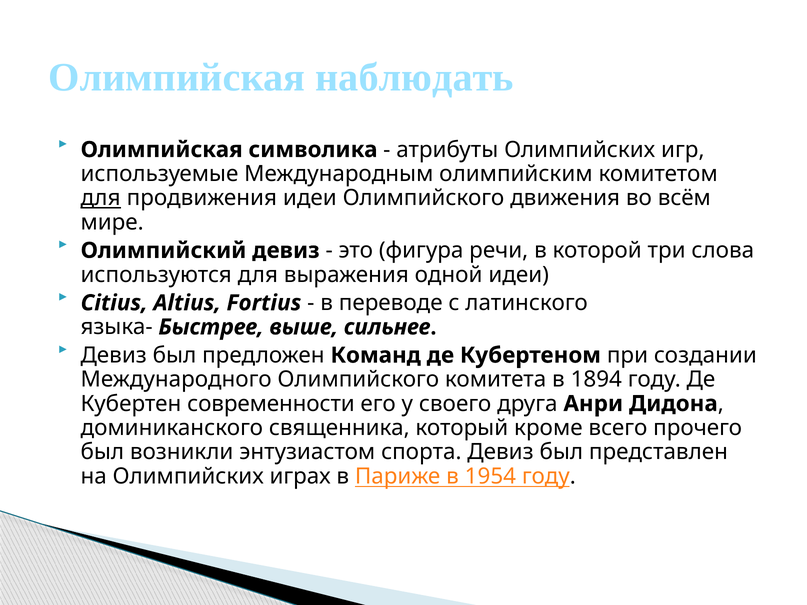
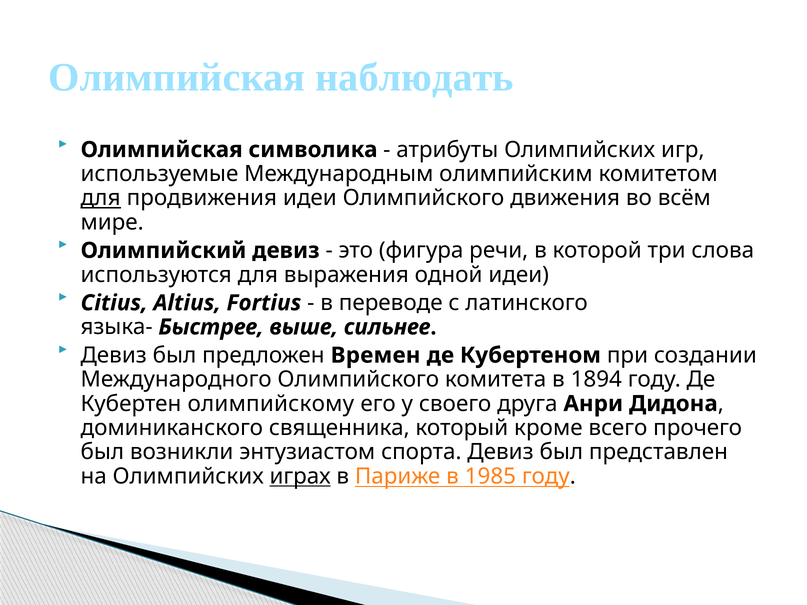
Команд: Команд -> Времен
современности: современности -> олимпийскому
играх underline: none -> present
1954: 1954 -> 1985
